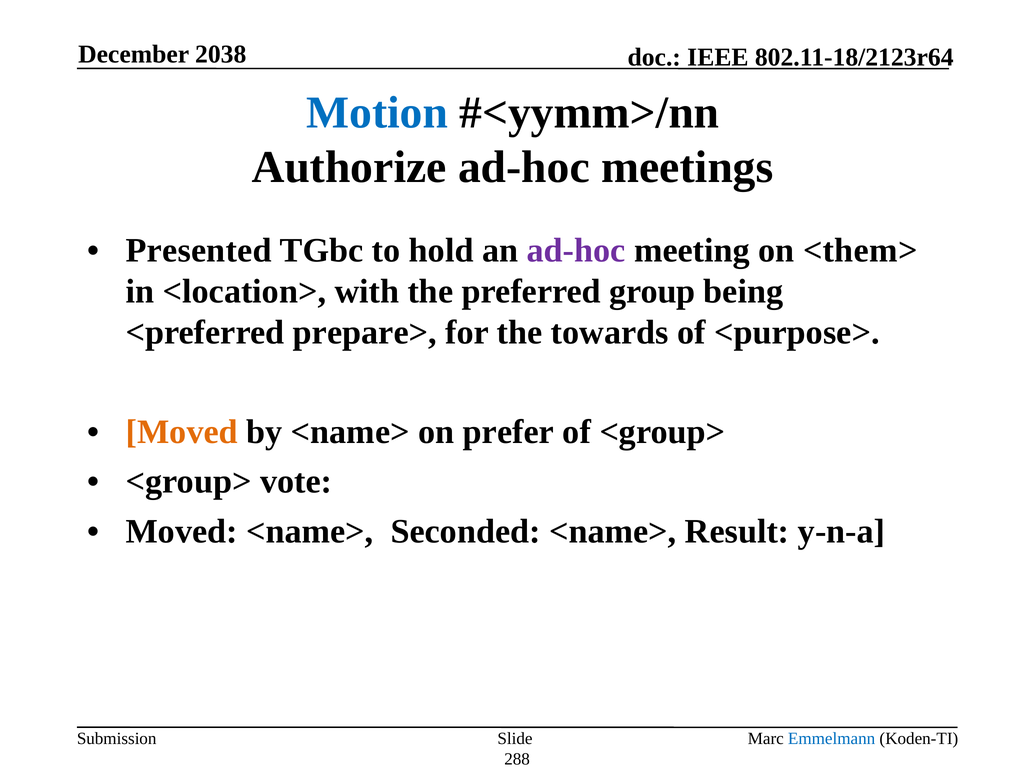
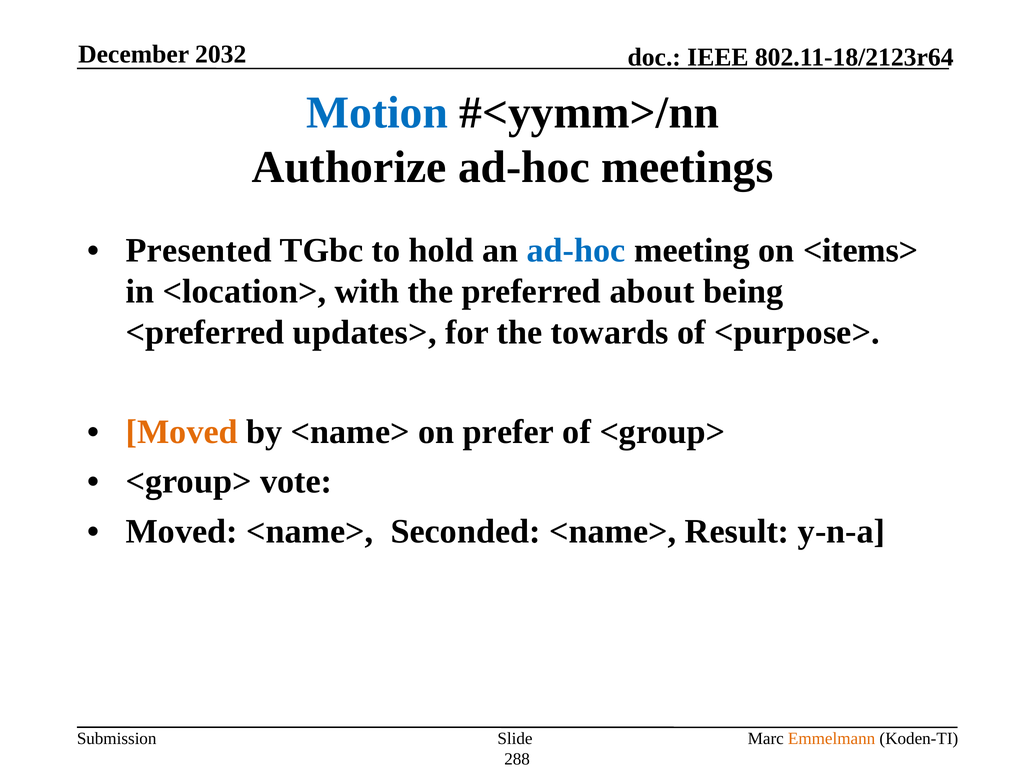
2038: 2038 -> 2032
ad-hoc at (576, 250) colour: purple -> blue
<them>: <them> -> <items>
group: group -> about
prepare>: prepare> -> updates>
Emmelmann colour: blue -> orange
